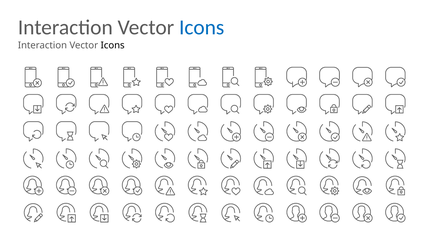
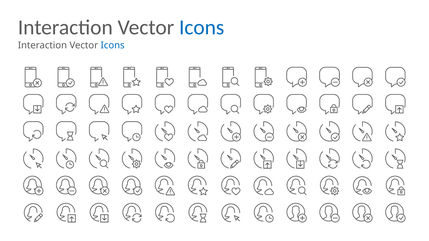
Icons at (113, 45) colour: black -> blue
